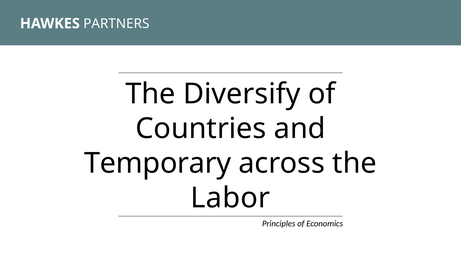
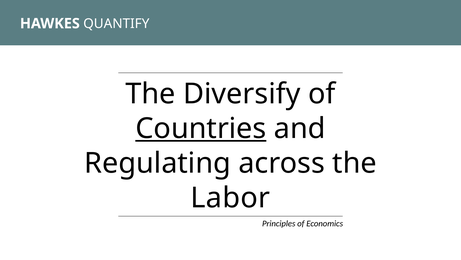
PARTNERS: PARTNERS -> QUANTIFY
Countries underline: none -> present
Temporary: Temporary -> Regulating
